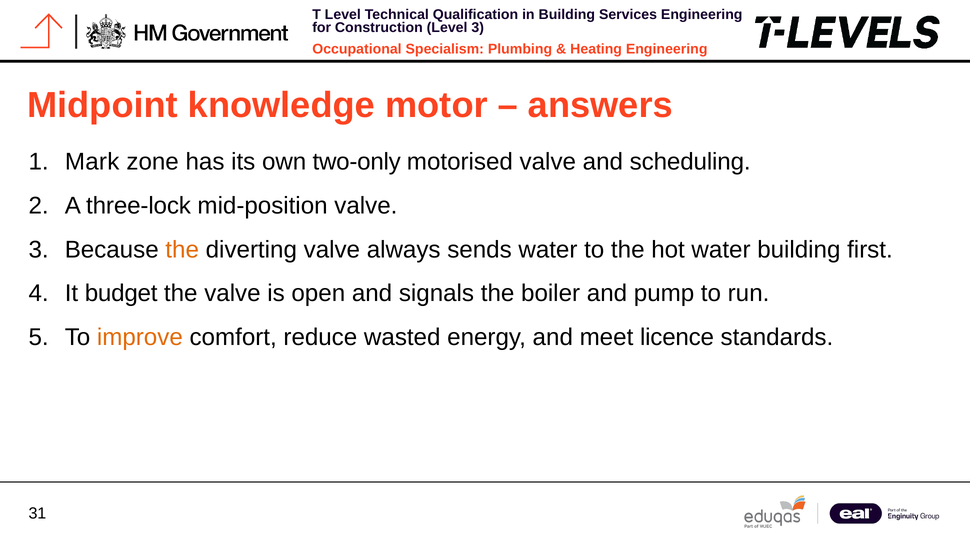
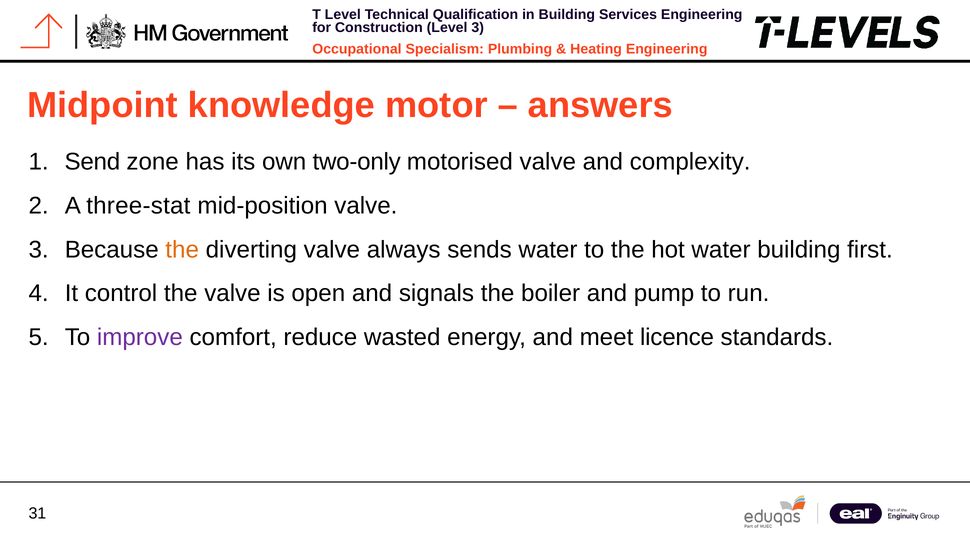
Mark: Mark -> Send
scheduling: scheduling -> complexity
three-lock: three-lock -> three-stat
budget: budget -> control
improve colour: orange -> purple
